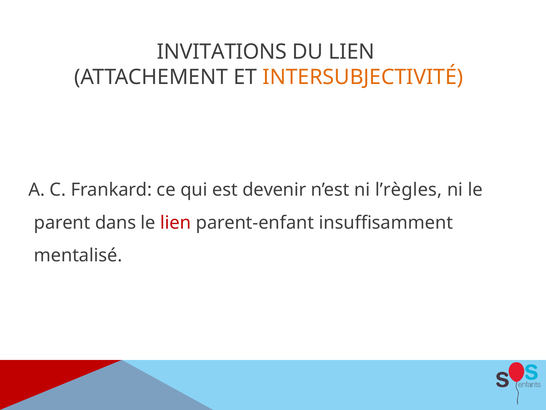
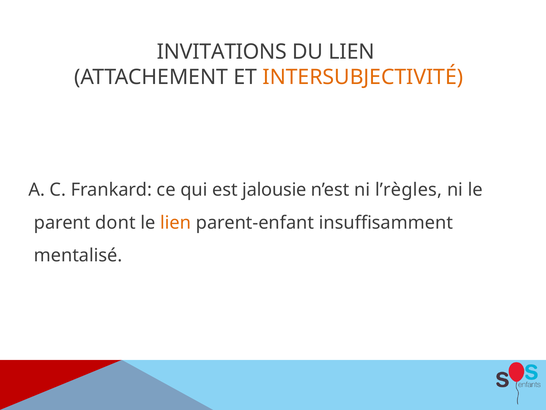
devenir: devenir -> jalousie
dans: dans -> dont
lien at (176, 222) colour: red -> orange
